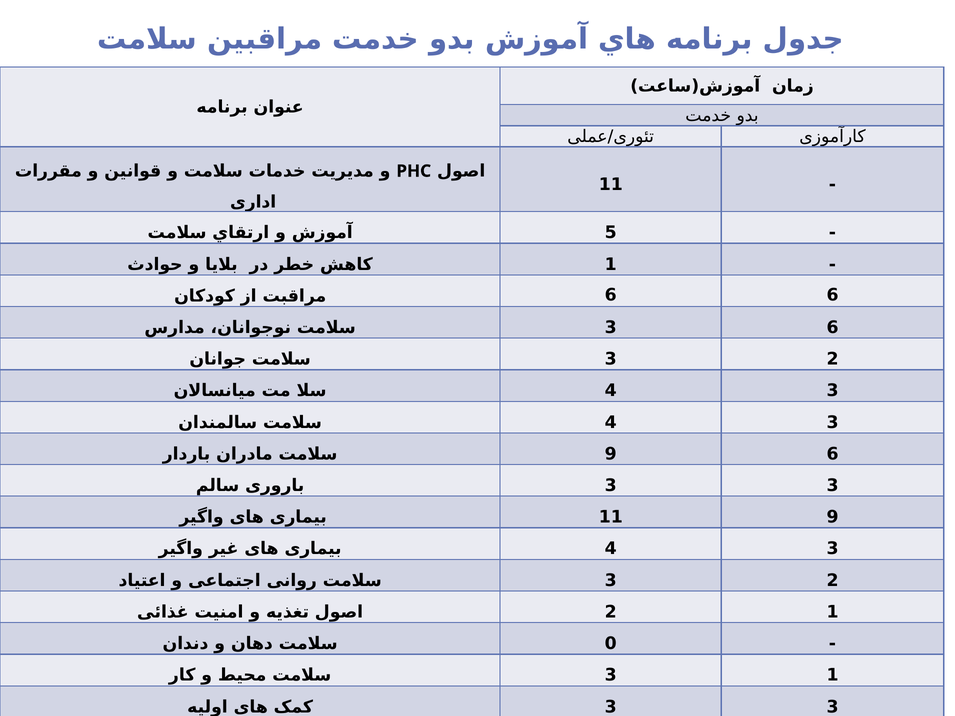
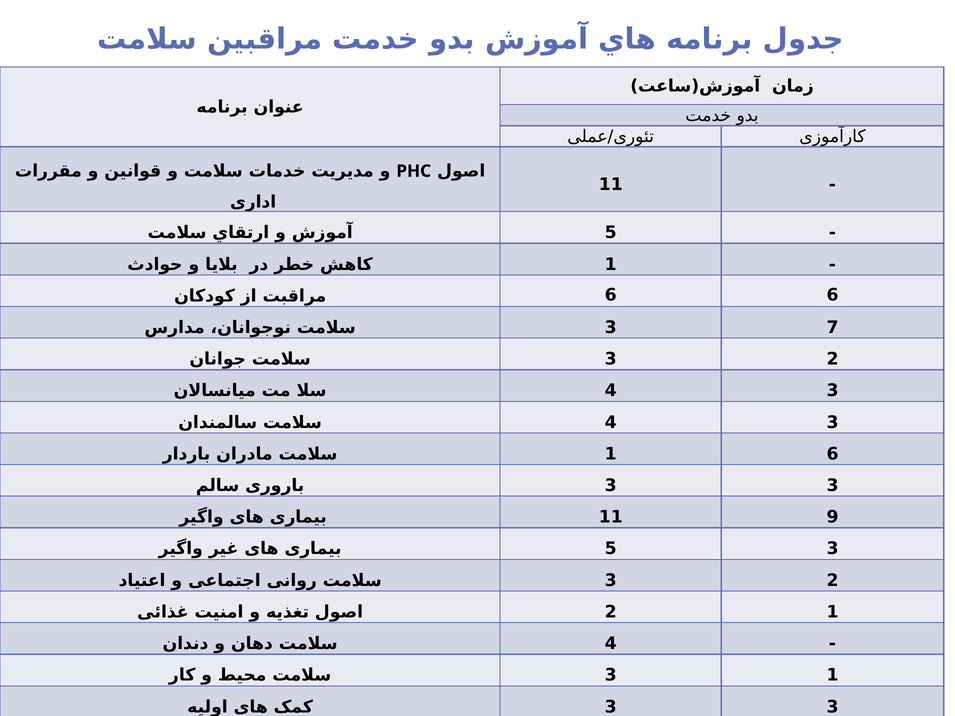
3 6: 6 -> 7
9 at (611, 454): 9 -> 1
4 at (611, 549): 4 -> 5
0 at (611, 644): 0 -> 4
